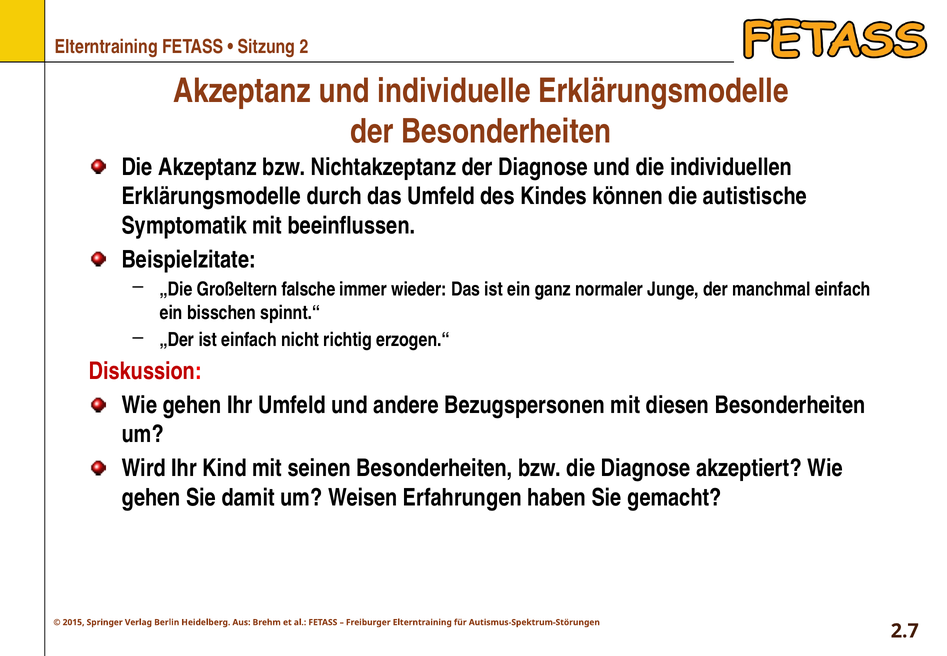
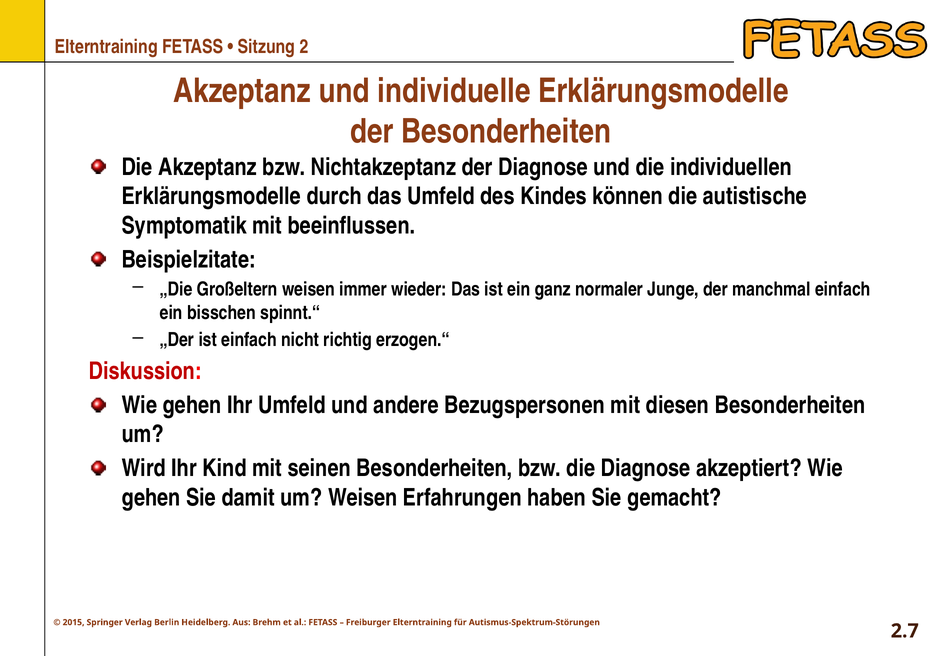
Großeltern falsche: falsche -> weisen
